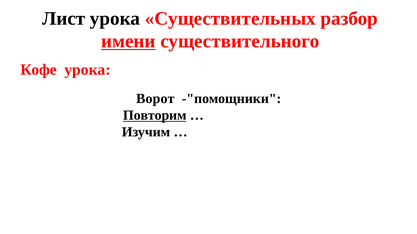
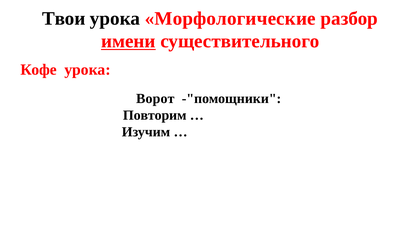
Лист: Лист -> Твои
Существительных: Существительных -> Морфологические
Повторим underline: present -> none
